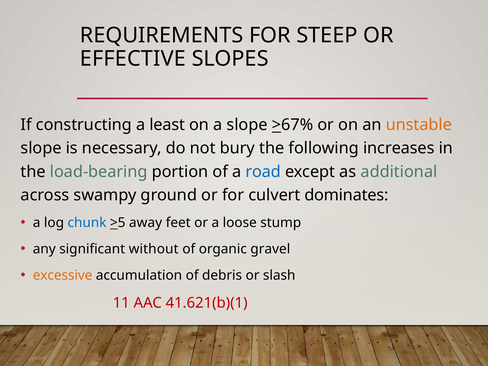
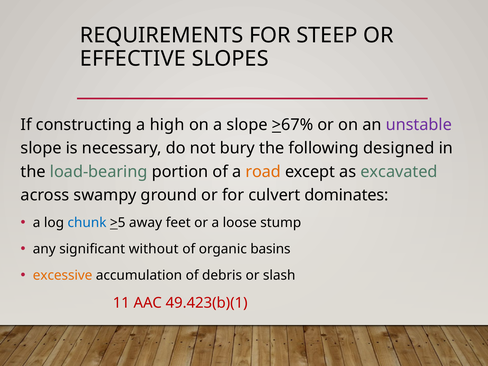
least: least -> high
unstable colour: orange -> purple
increases: increases -> designed
road colour: blue -> orange
additional: additional -> excavated
gravel: gravel -> basins
41.621(b)(1: 41.621(b)(1 -> 49.423(b)(1
